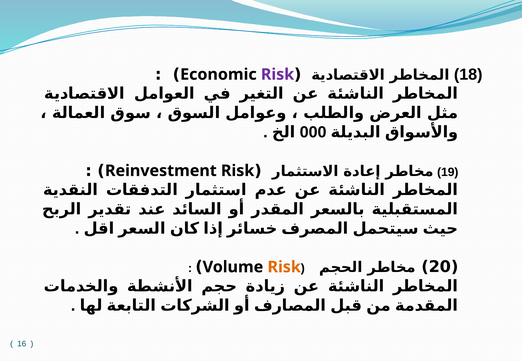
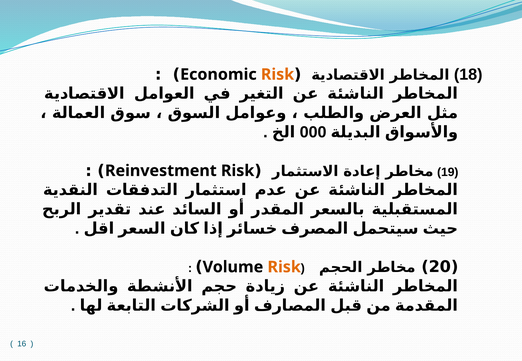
Risk at (277, 75) colour: purple -> orange
